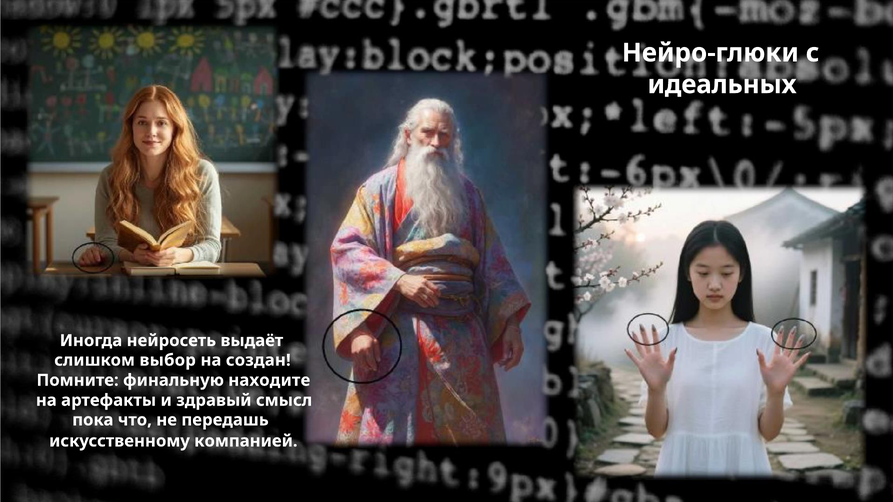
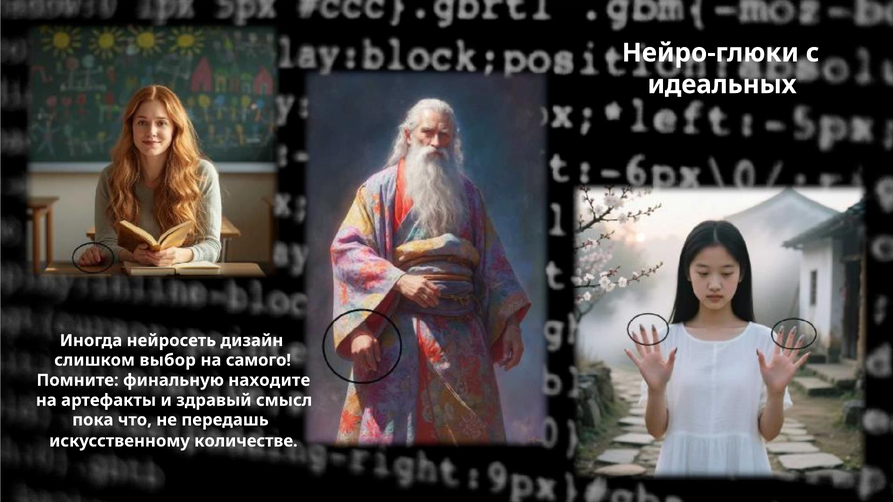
выдаёт: выдаёт -> дизайн
создан: создан -> самого
компанией: компанией -> количестве
